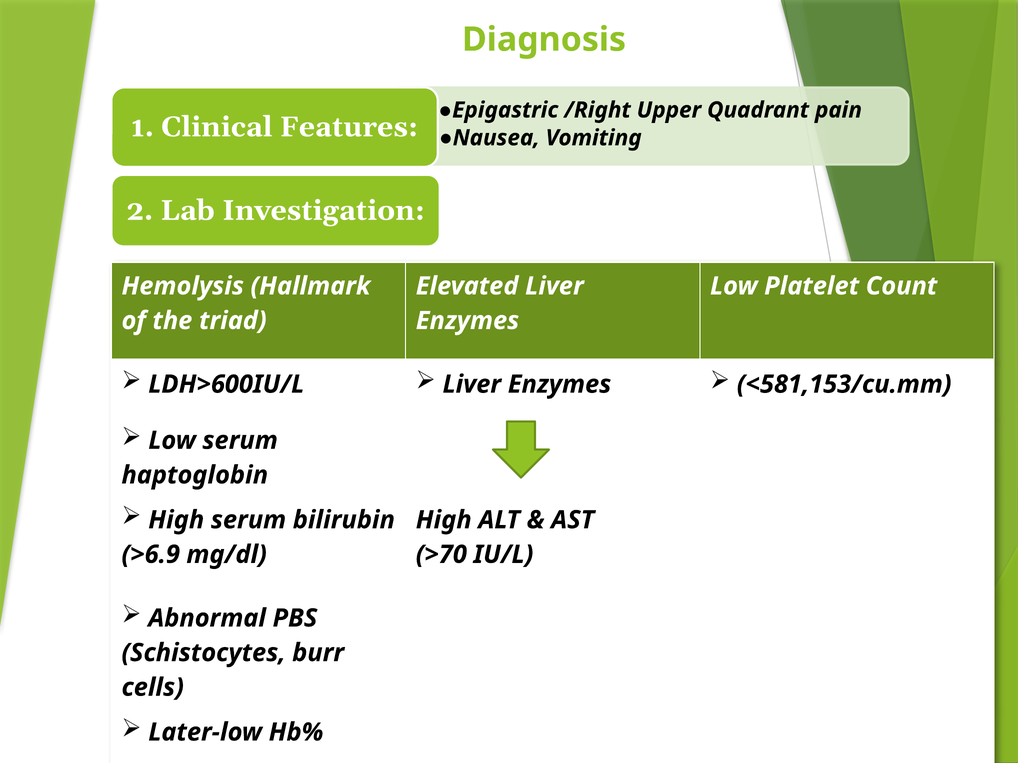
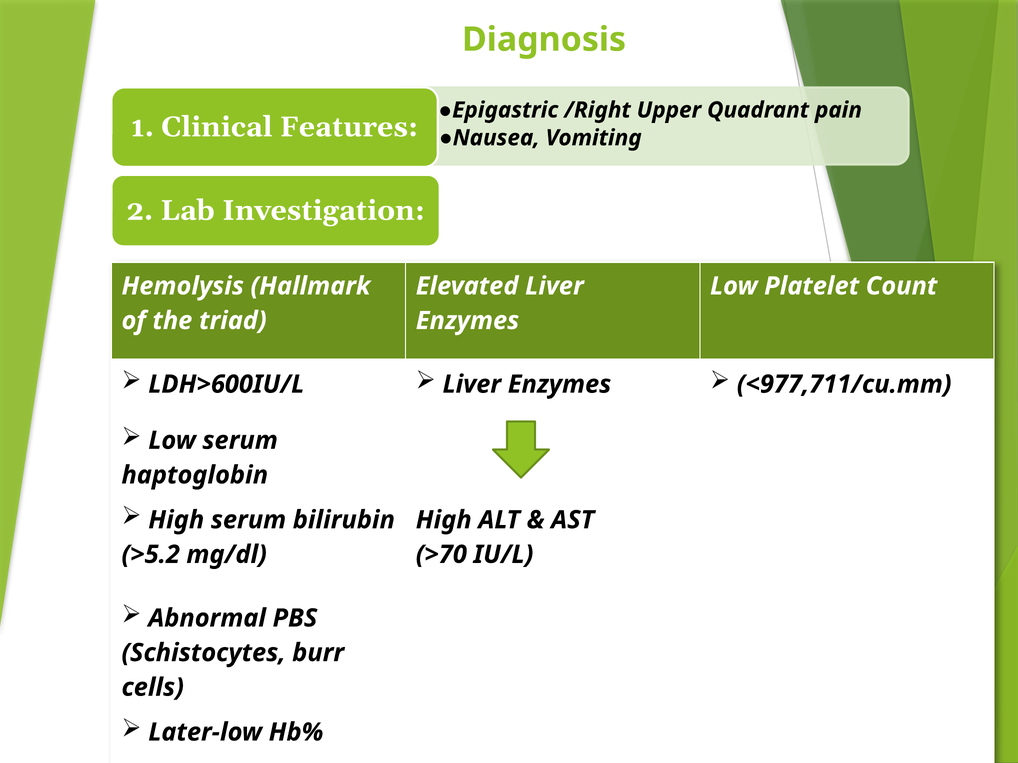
<581,153/cu.mm: <581,153/cu.mm -> <977,711/cu.mm
>6.9: >6.9 -> >5.2
